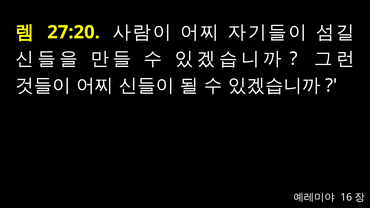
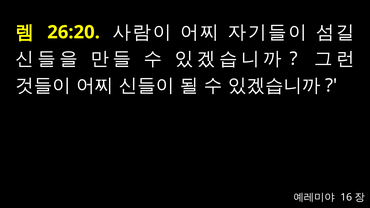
27:20: 27:20 -> 26:20
